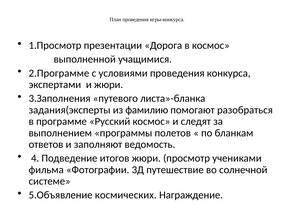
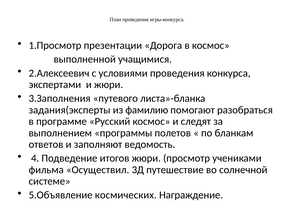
2.Программе: 2.Программе -> 2.Алексеевич
Фотографии: Фотографии -> Осуществил
